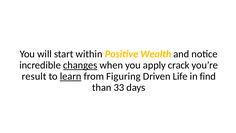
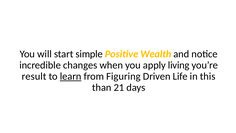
within: within -> simple
changes underline: present -> none
crack: crack -> living
find: find -> this
33: 33 -> 21
